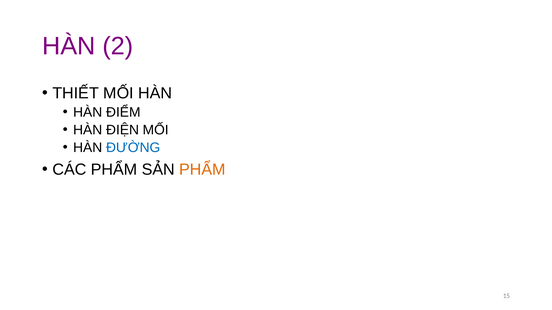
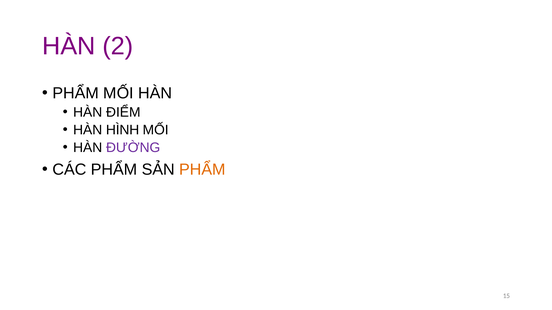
THIẾT at (76, 93): THIẾT -> PHẨM
ĐIỆN: ĐIỆN -> HÌNH
ĐƯỜNG colour: blue -> purple
